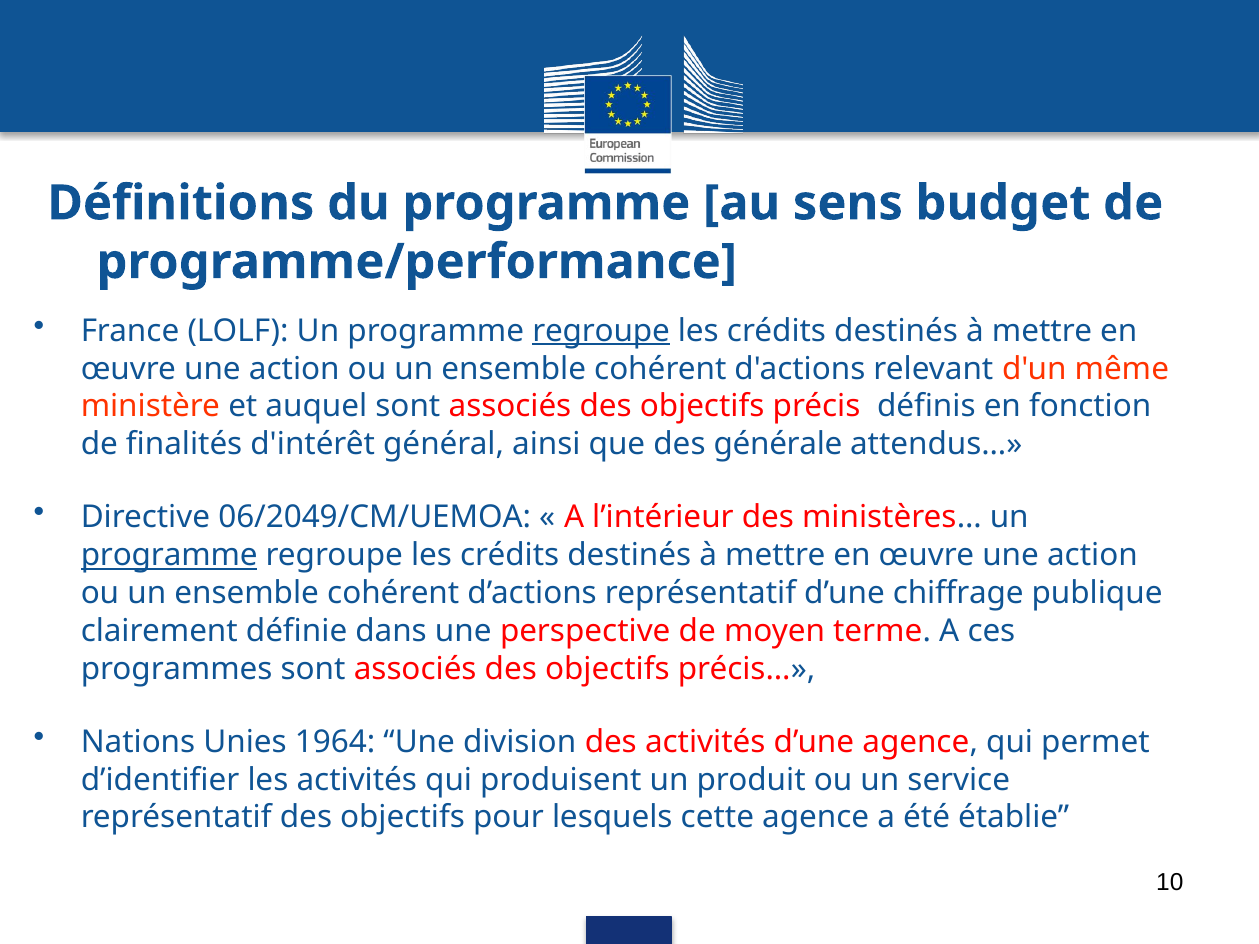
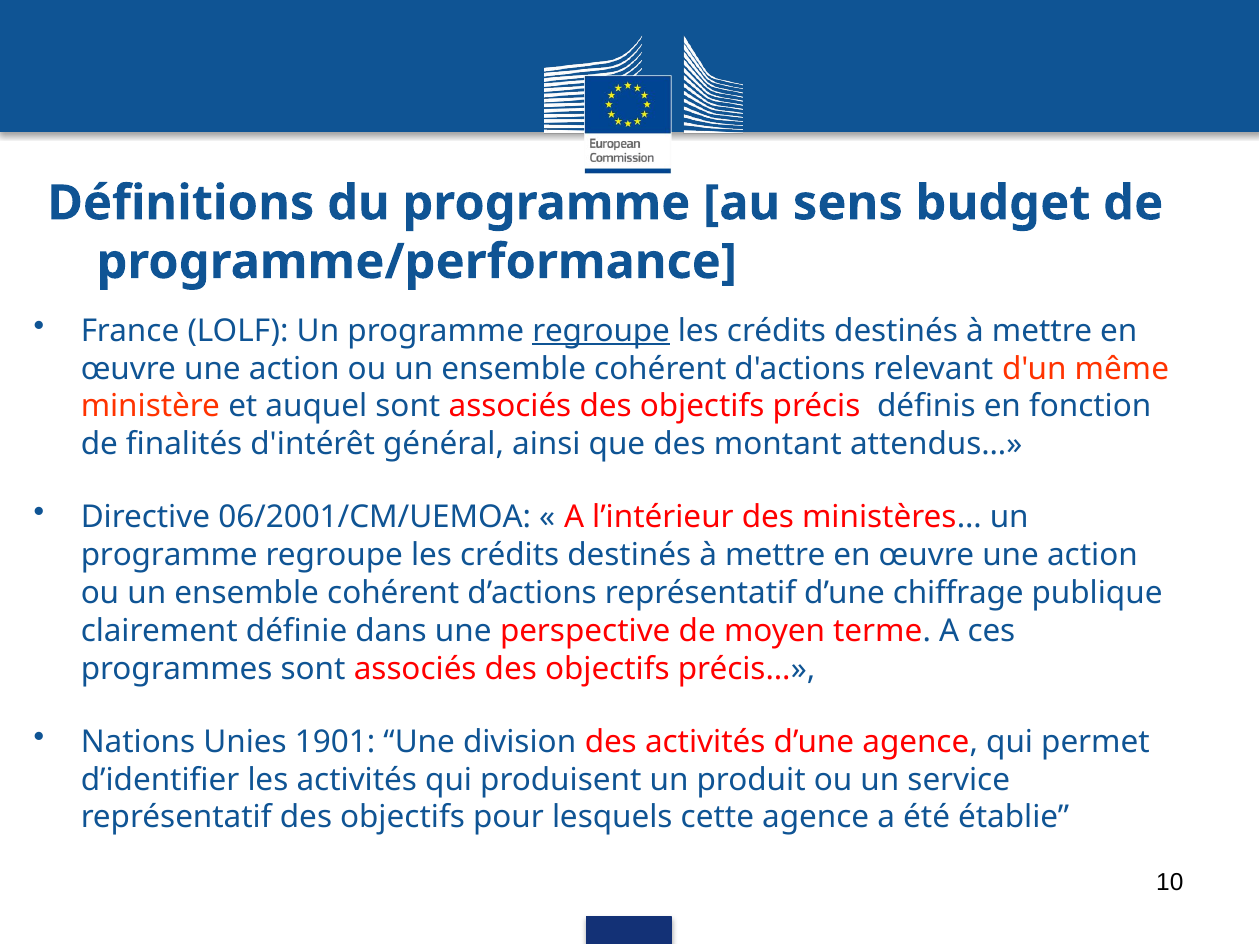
générale: générale -> montant
06/2049/CM/UEMOA: 06/2049/CM/UEMOA -> 06/2001/CM/UEMOA
programme at (169, 556) underline: present -> none
1964: 1964 -> 1901
